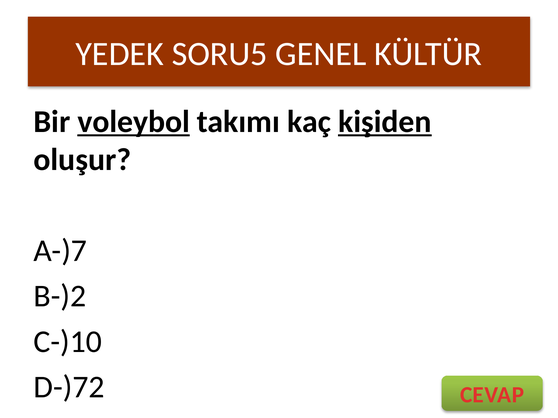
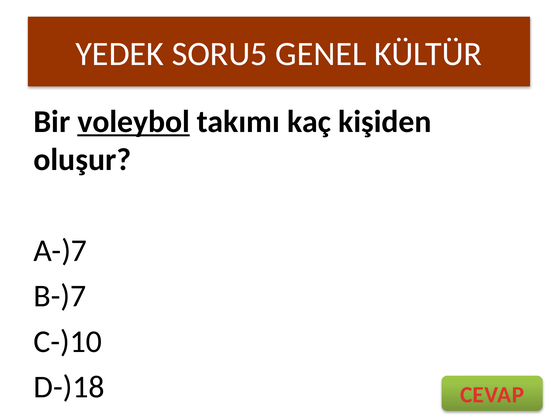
kişiden underline: present -> none
B-)2: B-)2 -> B-)7
D-)72: D-)72 -> D-)18
